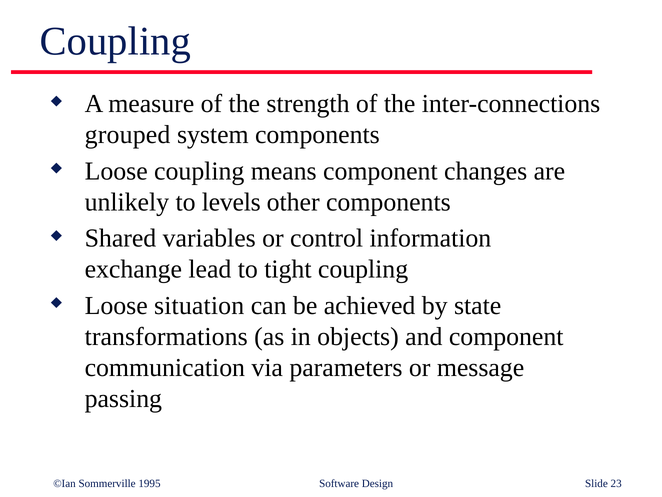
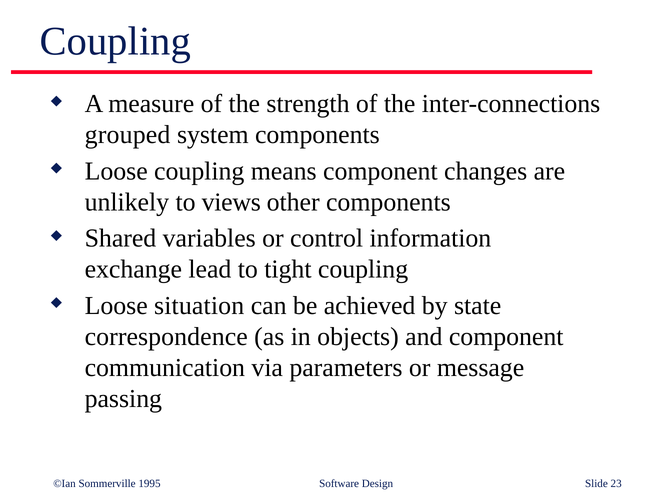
levels: levels -> views
transformations: transformations -> correspondence
